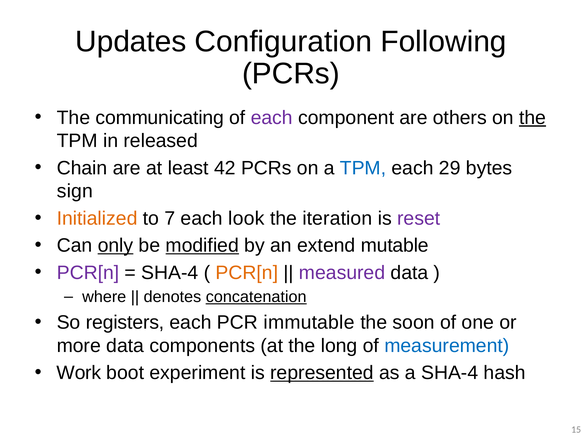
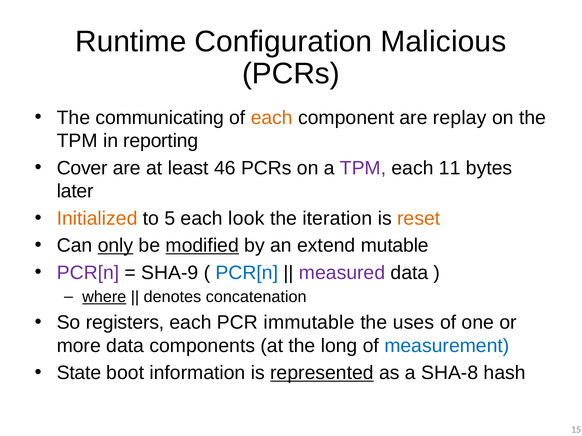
Updates: Updates -> Runtime
Following: Following -> Malicious
each at (272, 118) colour: purple -> orange
others: others -> replay
the at (533, 118) underline: present -> none
released: released -> reporting
Chain: Chain -> Cover
42: 42 -> 46
TPM at (363, 168) colour: blue -> purple
29: 29 -> 11
sign: sign -> later
7: 7 -> 5
reset colour: purple -> orange
SHA-4 at (170, 273): SHA-4 -> SHA-9
PCR[n at (247, 273) colour: orange -> blue
where underline: none -> present
concatenation underline: present -> none
soon: soon -> uses
Work: Work -> State
experiment: experiment -> information
a SHA-4: SHA-4 -> SHA-8
